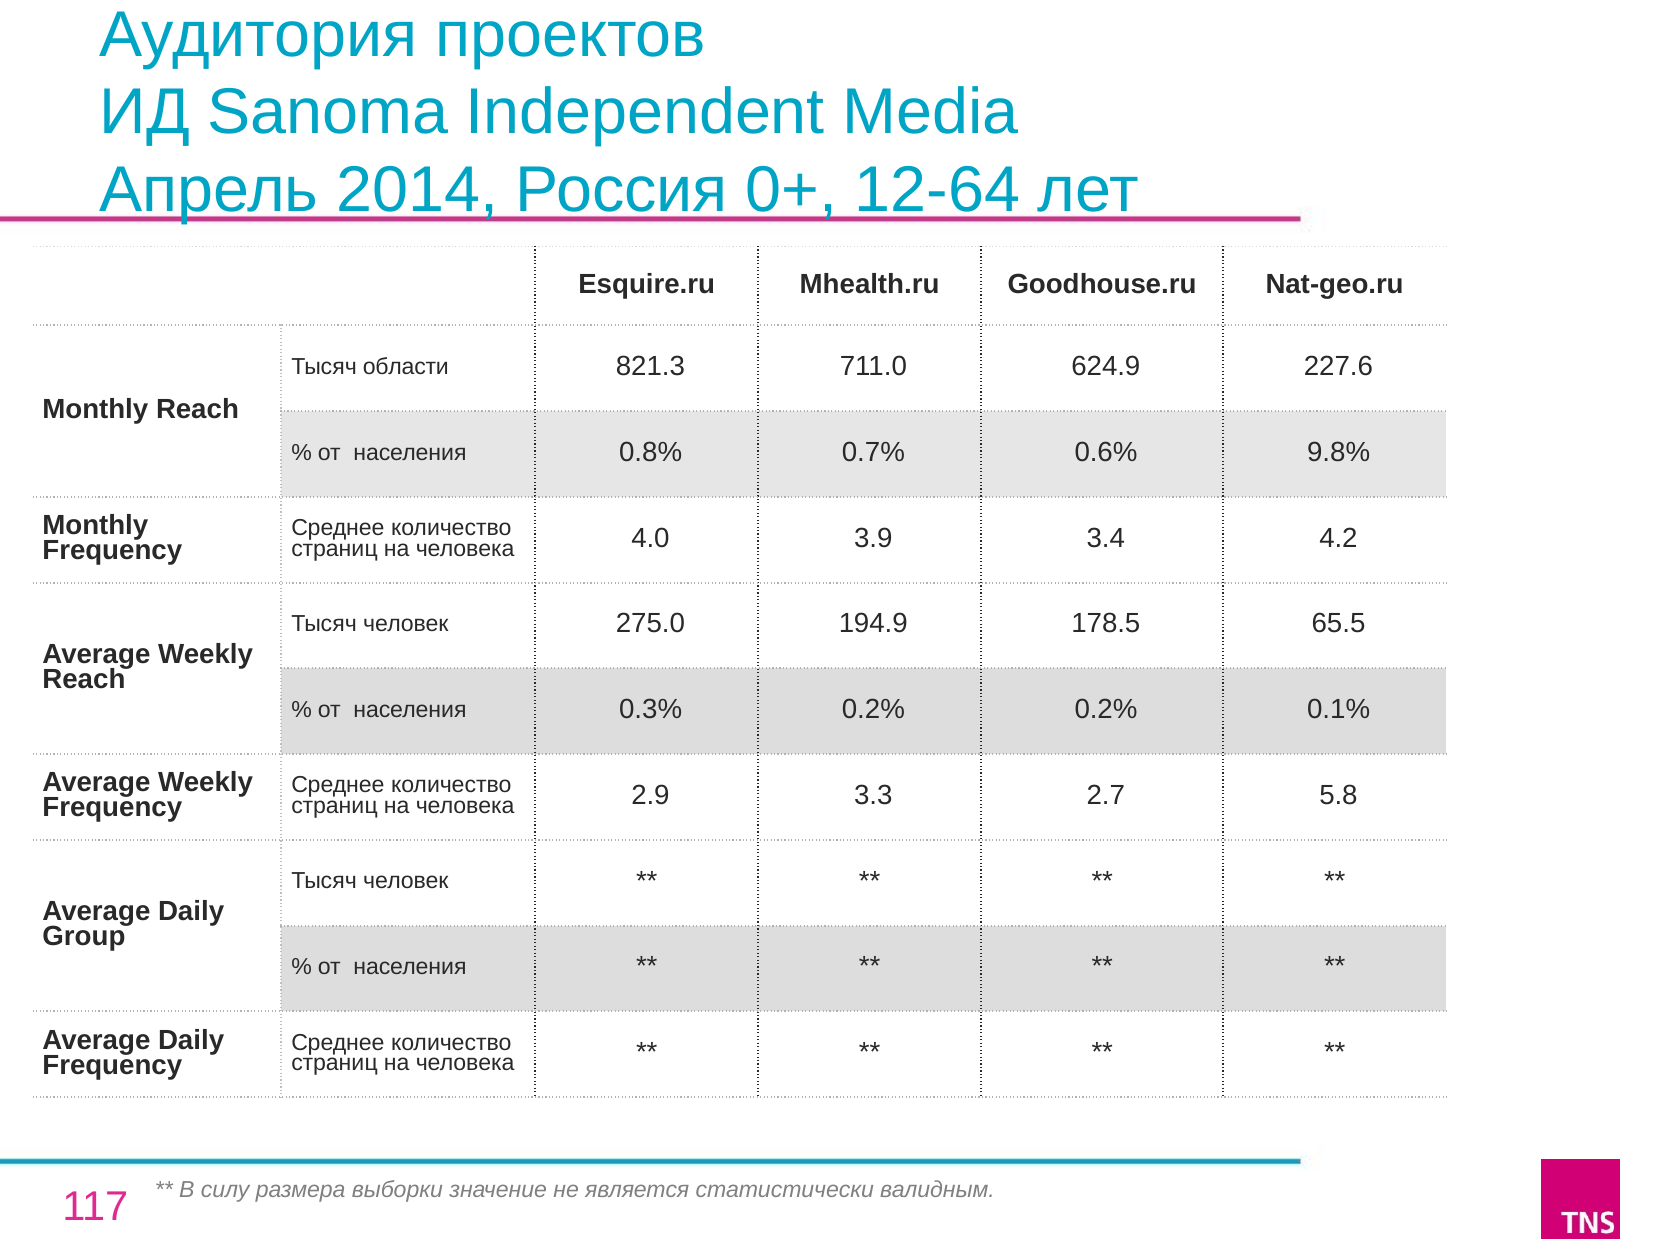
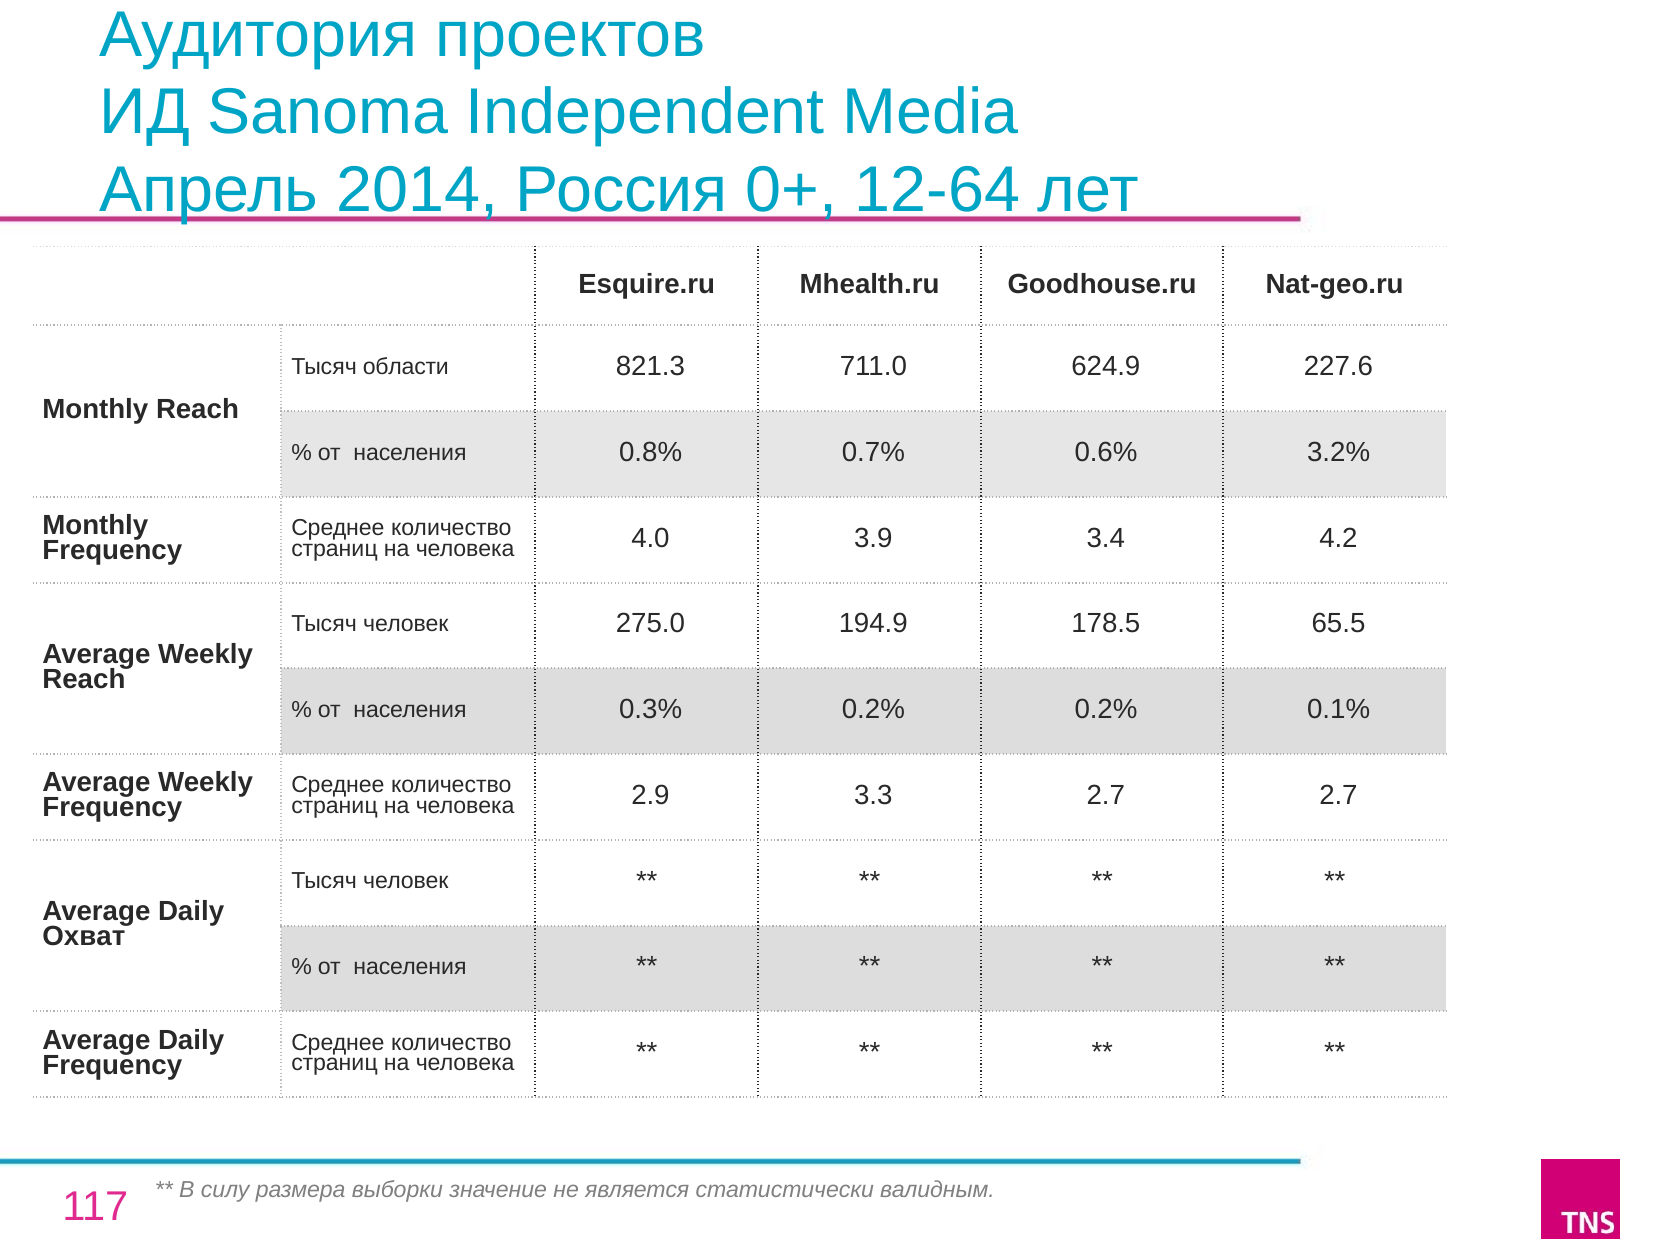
9.8%: 9.8% -> 3.2%
2.7 5.8: 5.8 -> 2.7
Group: Group -> Охват
